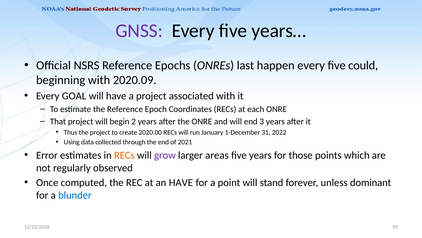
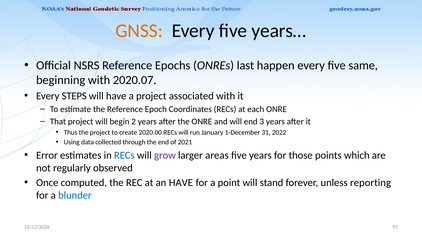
GNSS colour: purple -> orange
could: could -> same
2020.09: 2020.09 -> 2020.07
GOAL: GOAL -> STEPS
RECs at (124, 155) colour: orange -> blue
dominant: dominant -> reporting
